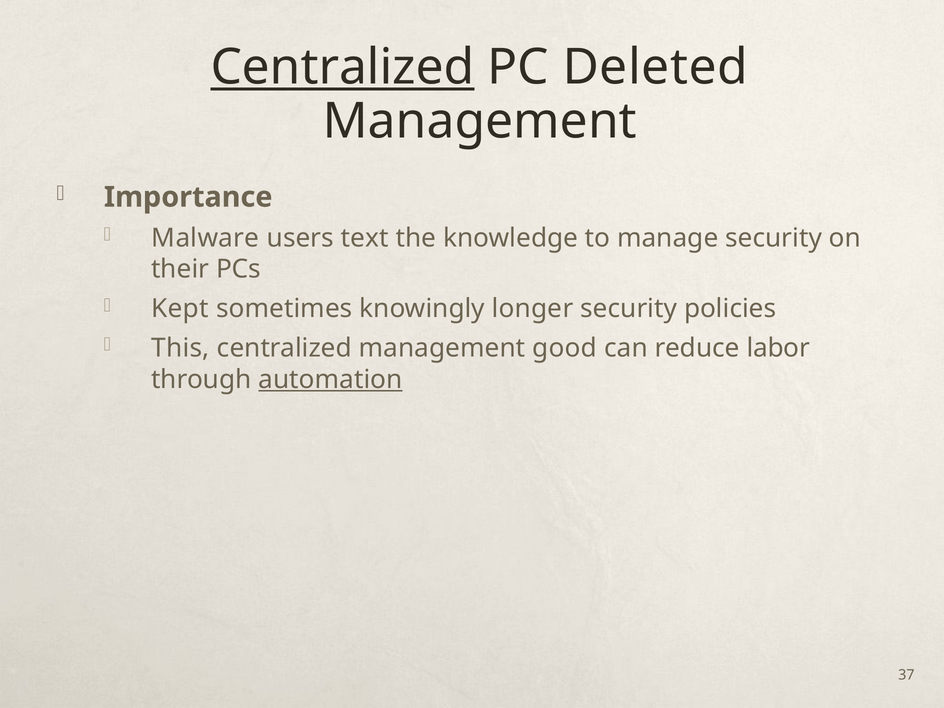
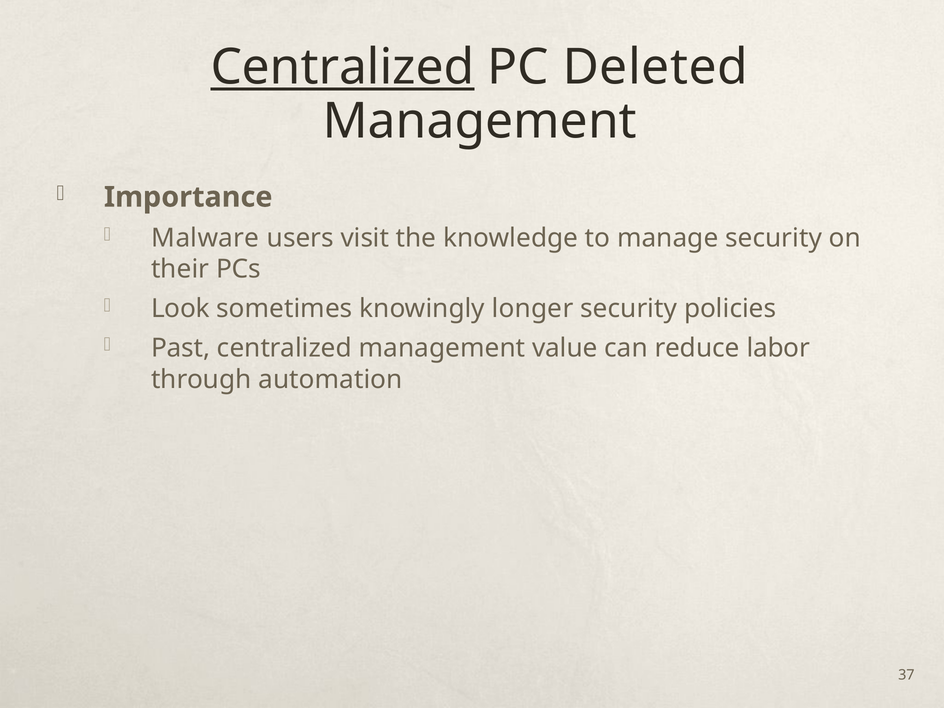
text: text -> visit
Kept: Kept -> Look
This: This -> Past
good: good -> value
automation underline: present -> none
